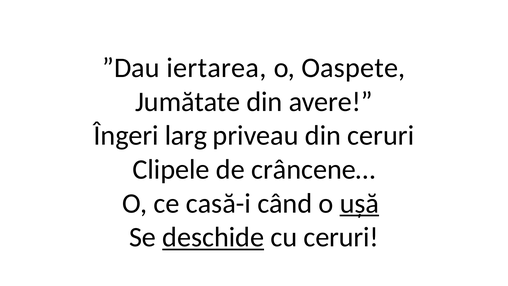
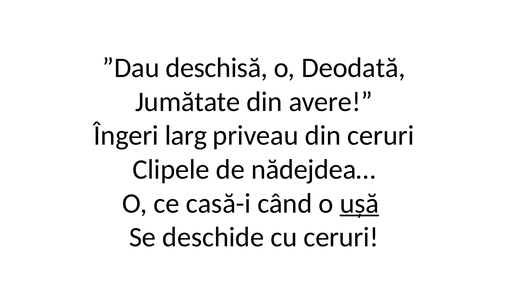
iertarea: iertarea -> deschisă
Oaspete: Oaspete -> Deodată
crâncene…: crâncene… -> nădejdea…
deschide underline: present -> none
